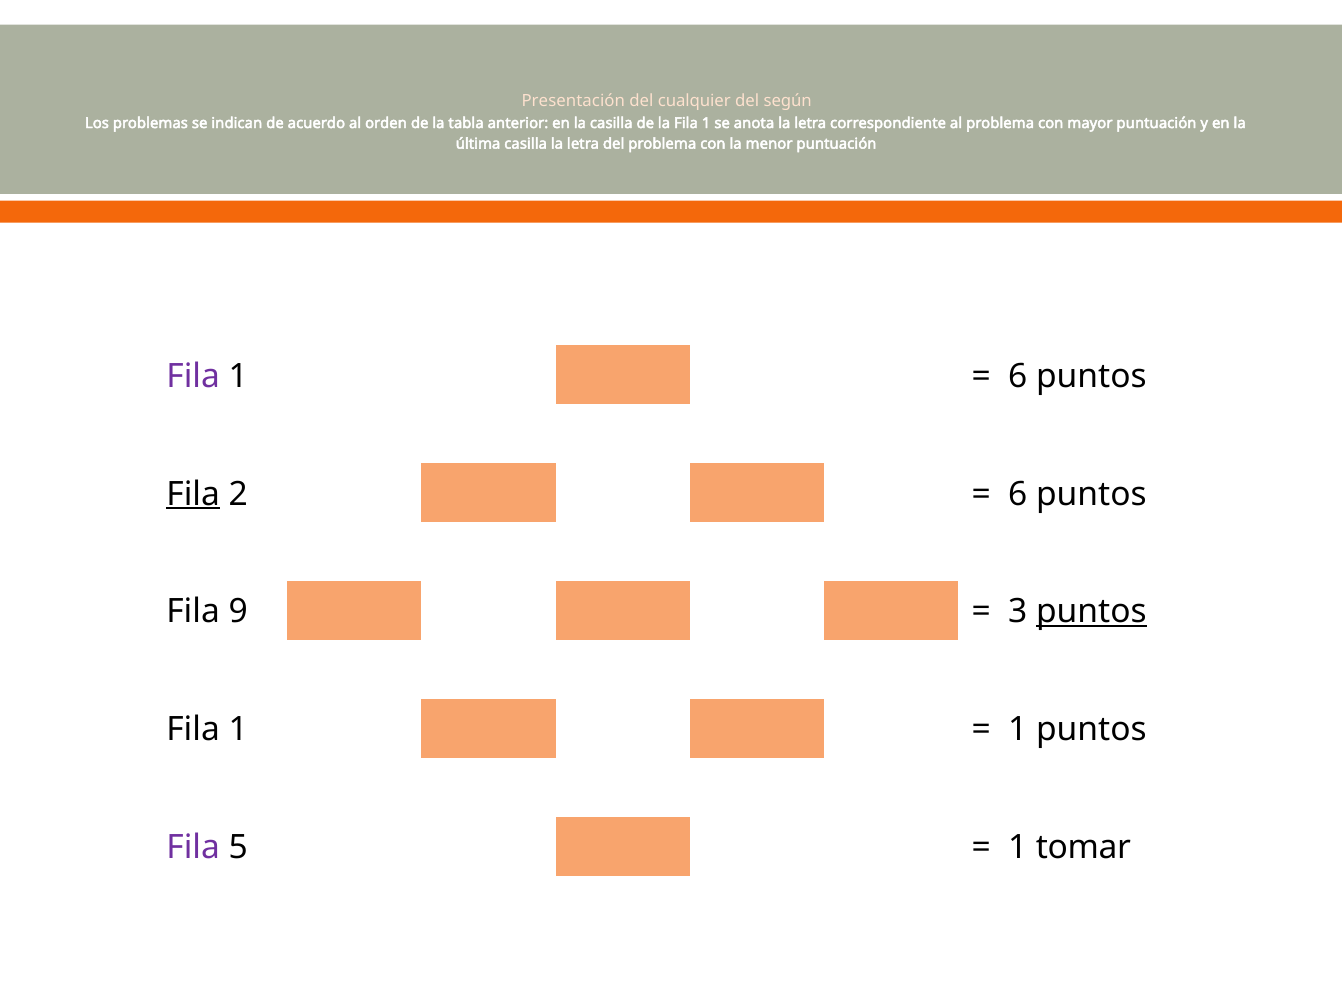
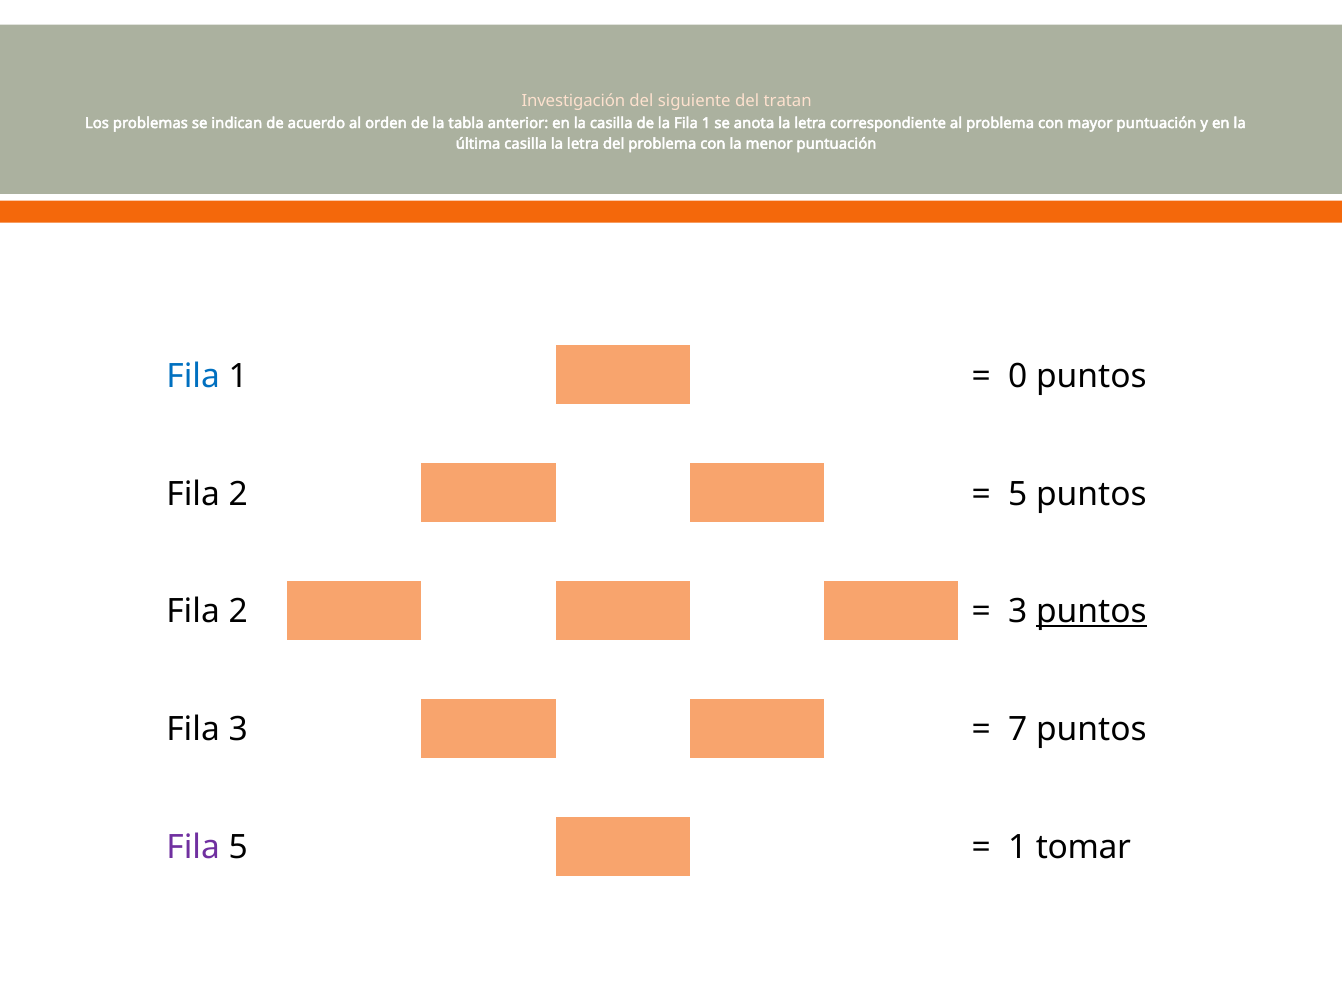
Presentación: Presentación -> Investigación
cualquier: cualquier -> siguiente
según: según -> tratan
Fila at (193, 376) colour: purple -> blue
6 at (1018, 376): 6 -> 0
Fila at (193, 494) underline: present -> none
6 at (1018, 494): 6 -> 5
9 at (238, 612): 9 -> 2
1 at (238, 730): 1 -> 3
1 at (1018, 730): 1 -> 7
